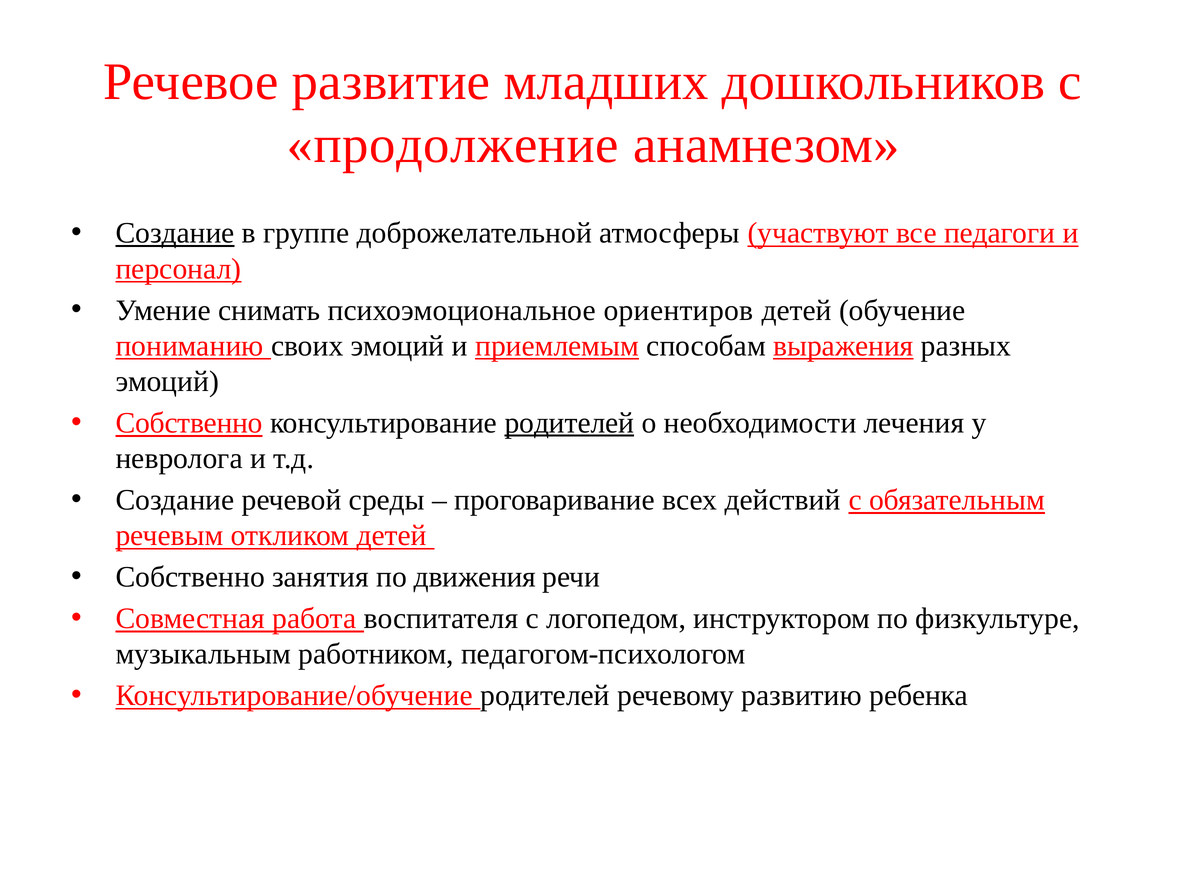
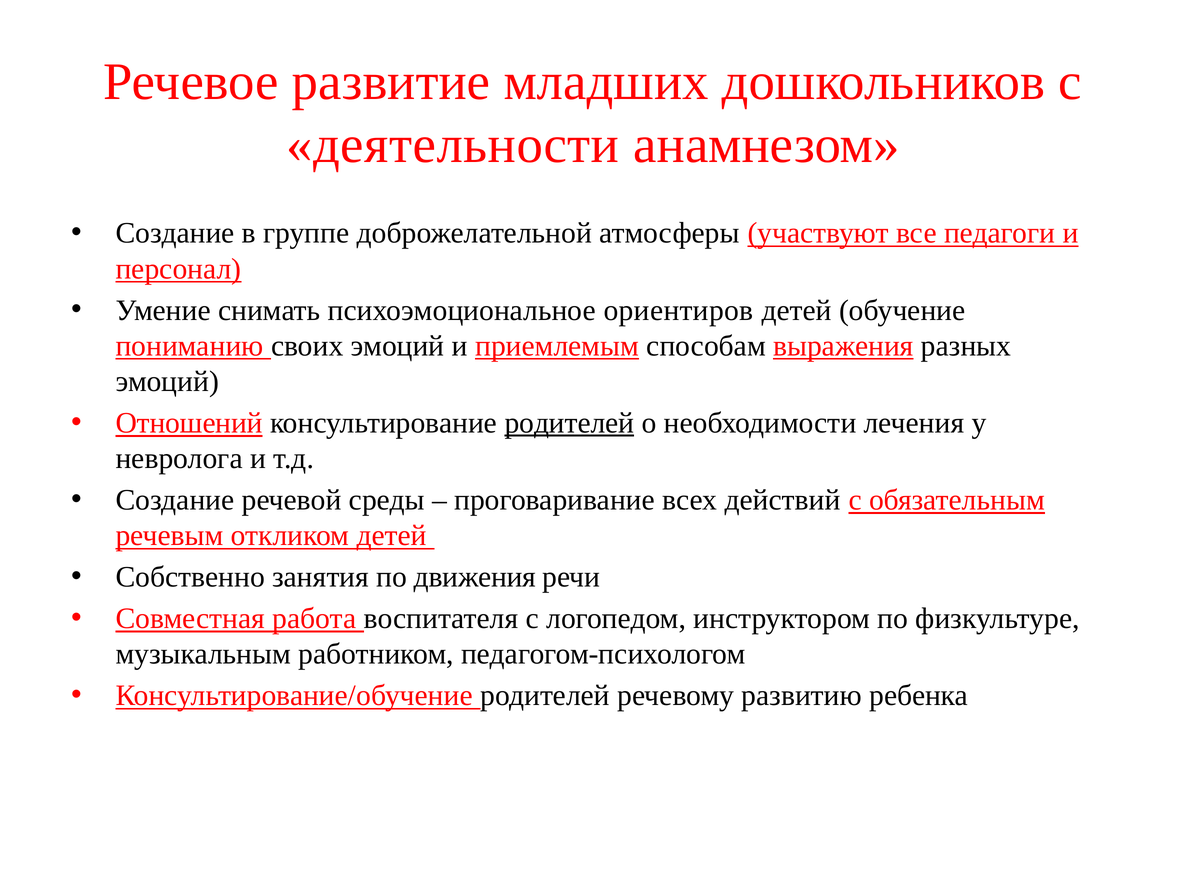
продолжение: продолжение -> деятельности
Создание at (175, 233) underline: present -> none
Собственно at (189, 423): Собственно -> Отношений
